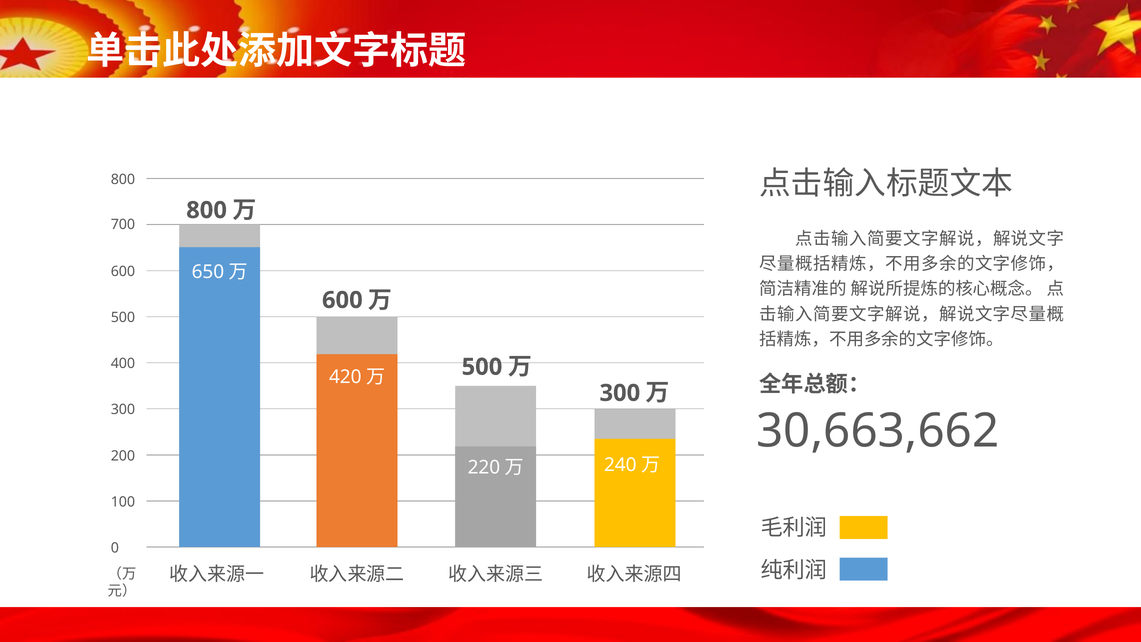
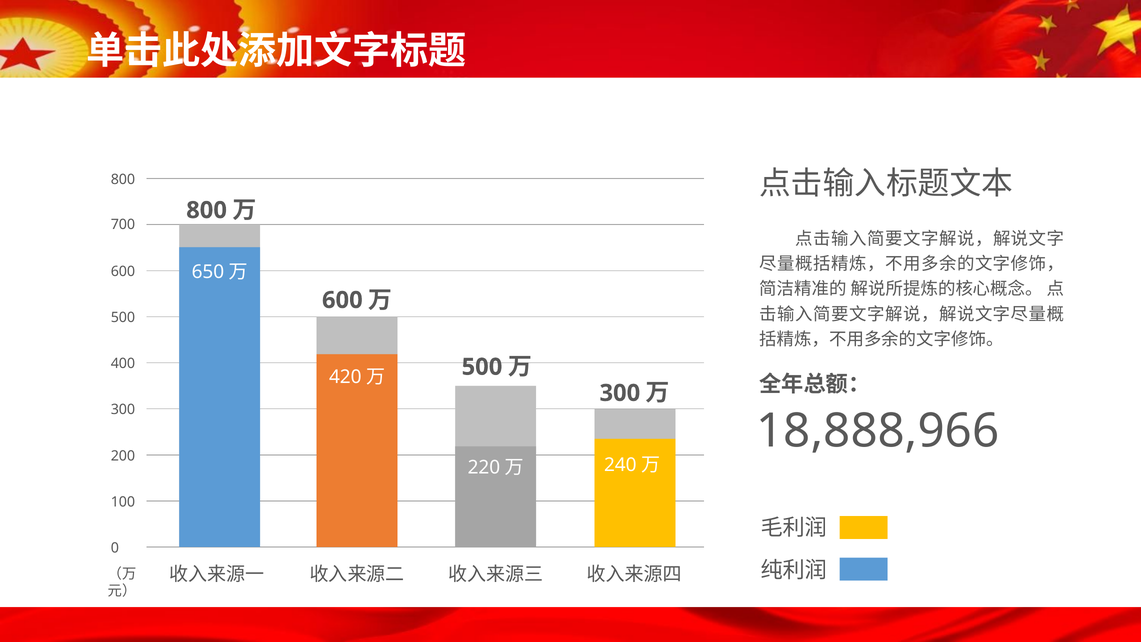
30,663,662: 30,663,662 -> 18,888,966
